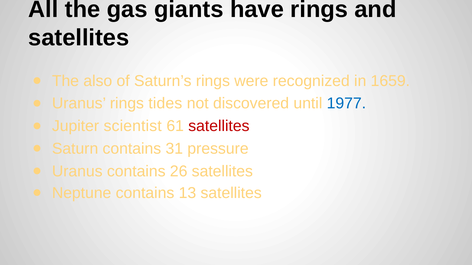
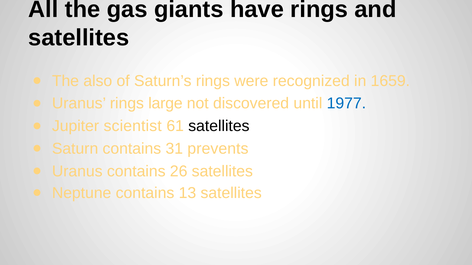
tides: tides -> large
satellites at (219, 126) colour: red -> black
pressure: pressure -> prevents
